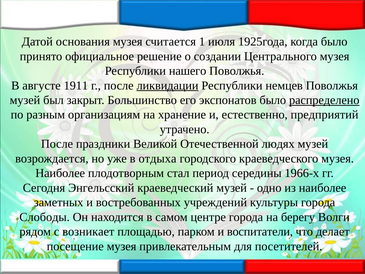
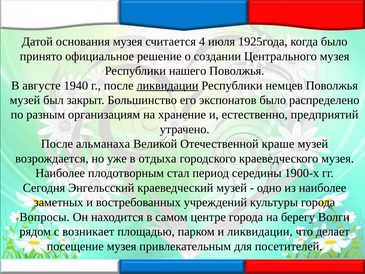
1: 1 -> 4
1911: 1911 -> 1940
распределено underline: present -> none
праздники: праздники -> альманаха
людях: людях -> краше
1966-х: 1966-х -> 1900-х
Слободы: Слободы -> Вопросы
и воспитатели: воспитатели -> ликвидации
